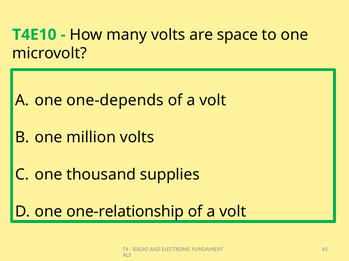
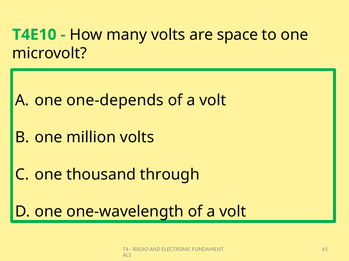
supplies: supplies -> through
one-relationship: one-relationship -> one-wavelength
